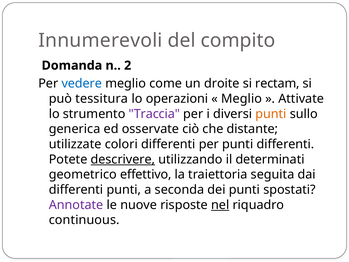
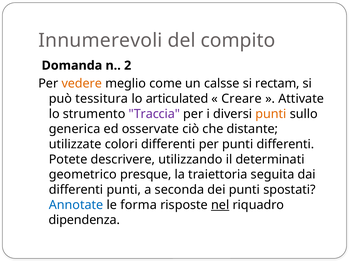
vedere colour: blue -> orange
droite: droite -> calsse
operazioni: operazioni -> articulated
Meglio at (242, 99): Meglio -> Creare
descrivere underline: present -> none
effettivo: effettivo -> presque
Annotate colour: purple -> blue
nuove: nuove -> forma
continuous: continuous -> dipendenza
